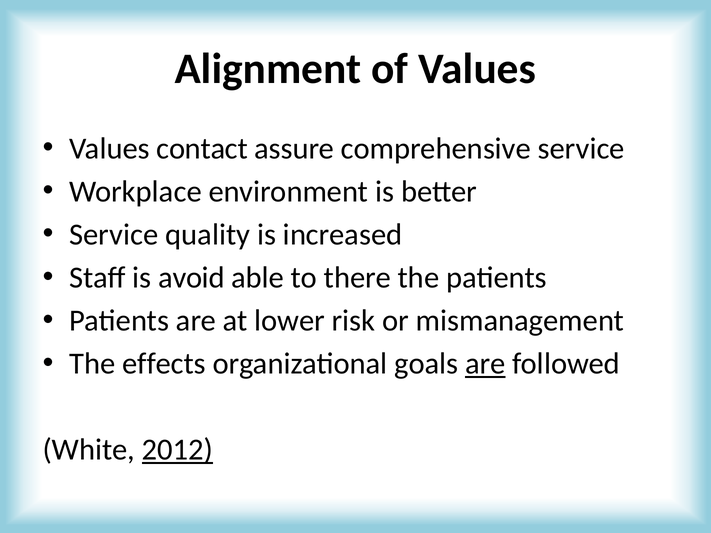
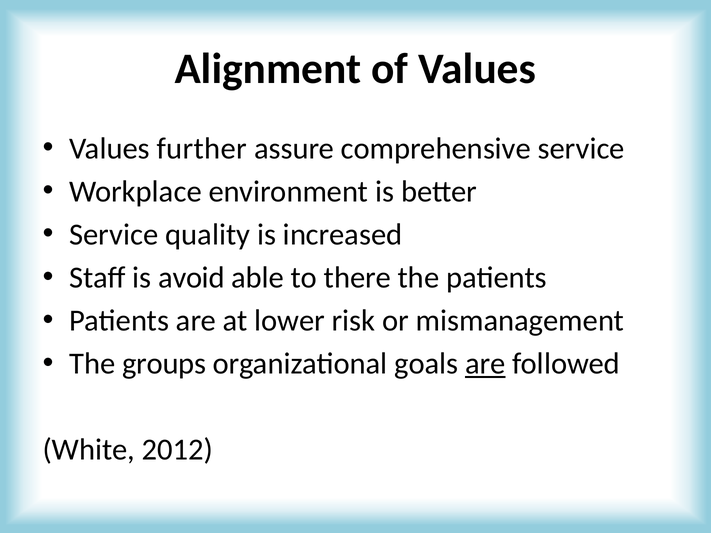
contact: contact -> further
effects: effects -> groups
2012 underline: present -> none
